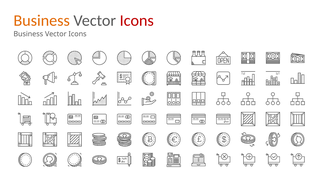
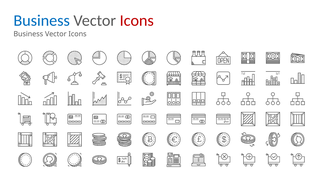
Business at (42, 21) colour: orange -> blue
